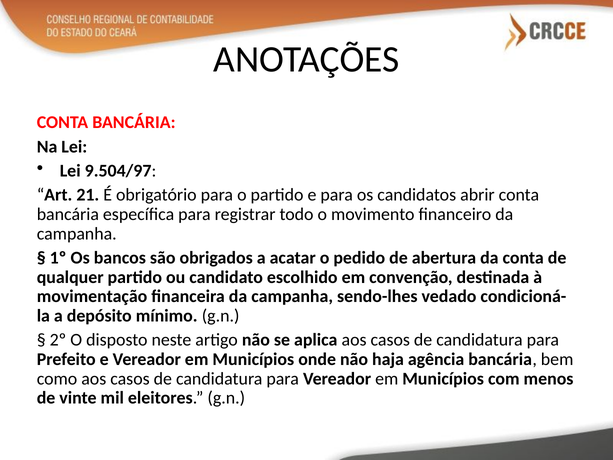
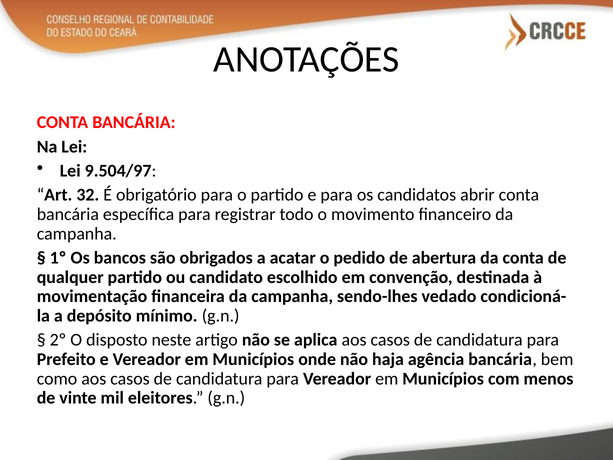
21: 21 -> 32
